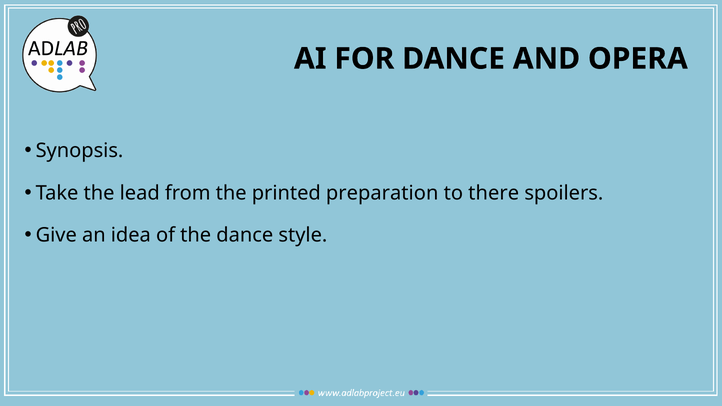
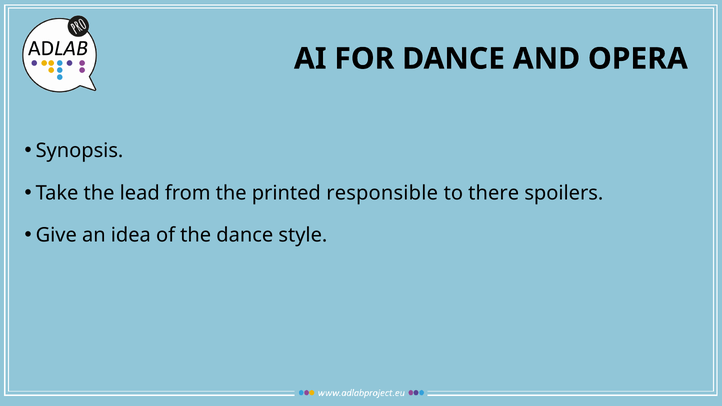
preparation: preparation -> responsible
